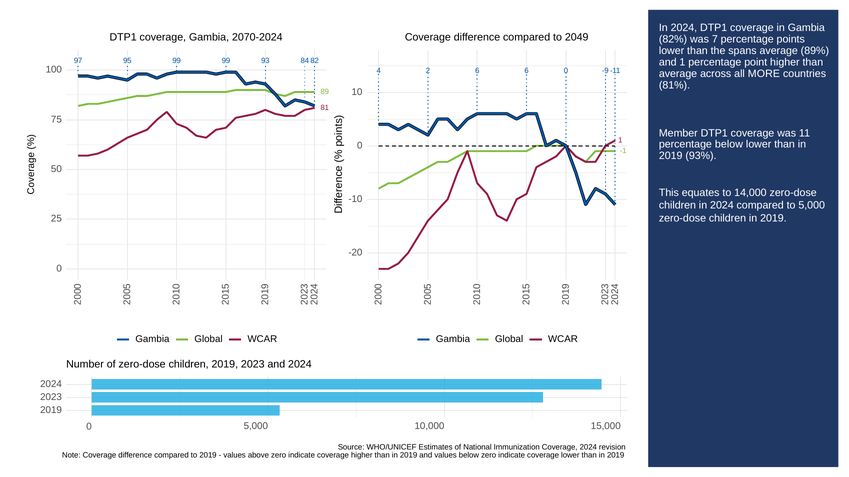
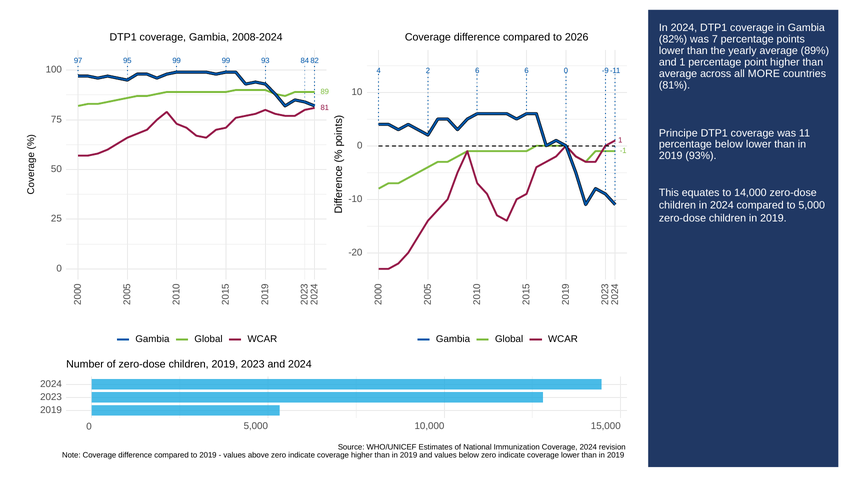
2070-2024: 2070-2024 -> 2008-2024
2049: 2049 -> 2026
spans: spans -> yearly
Member: Member -> Principe
